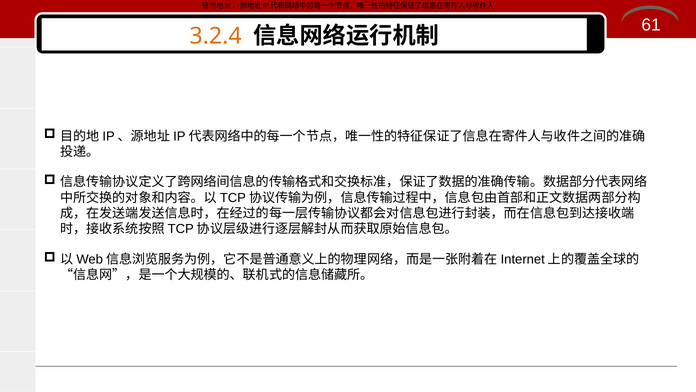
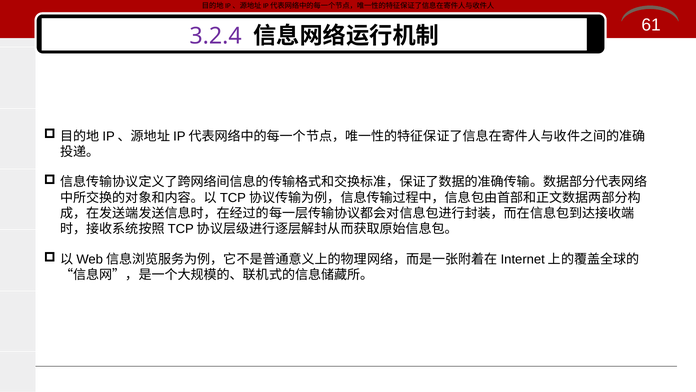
3.2.4 colour: orange -> purple
